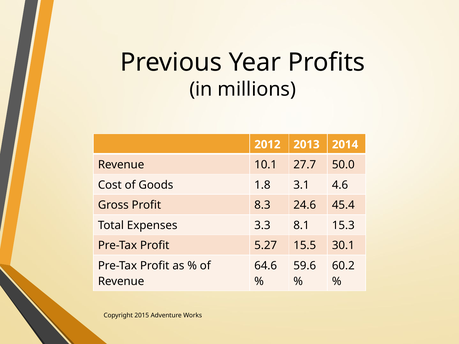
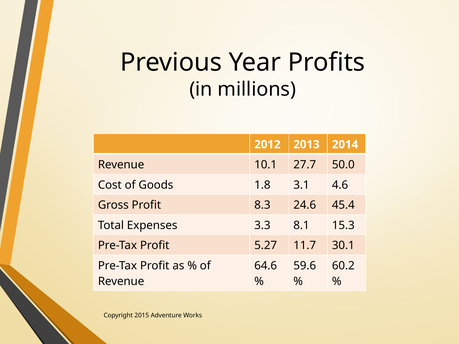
15.5: 15.5 -> 11.7
